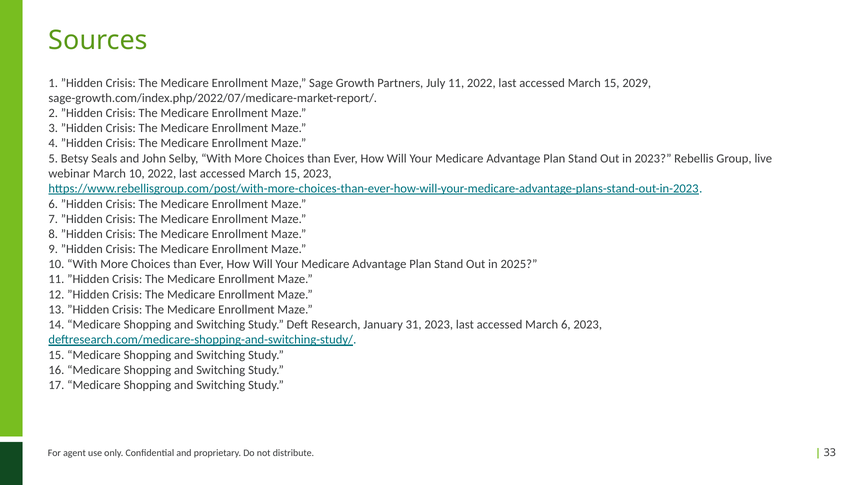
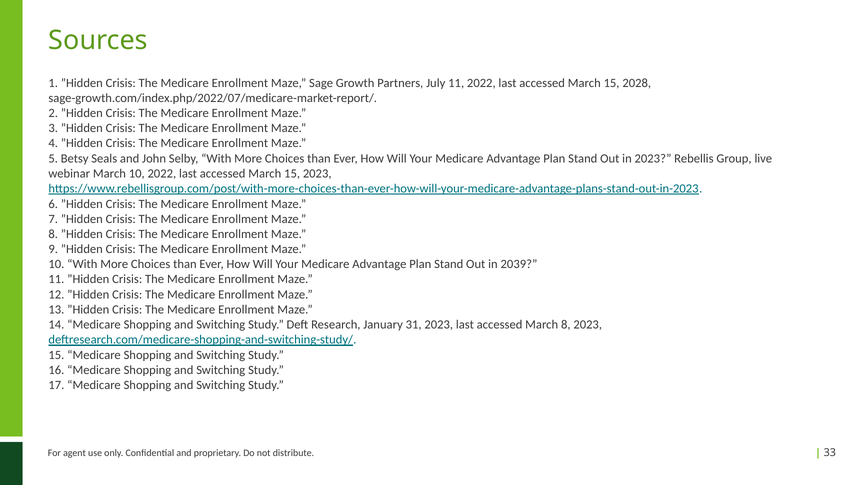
2029: 2029 -> 2028
2025: 2025 -> 2039
March 6: 6 -> 8
